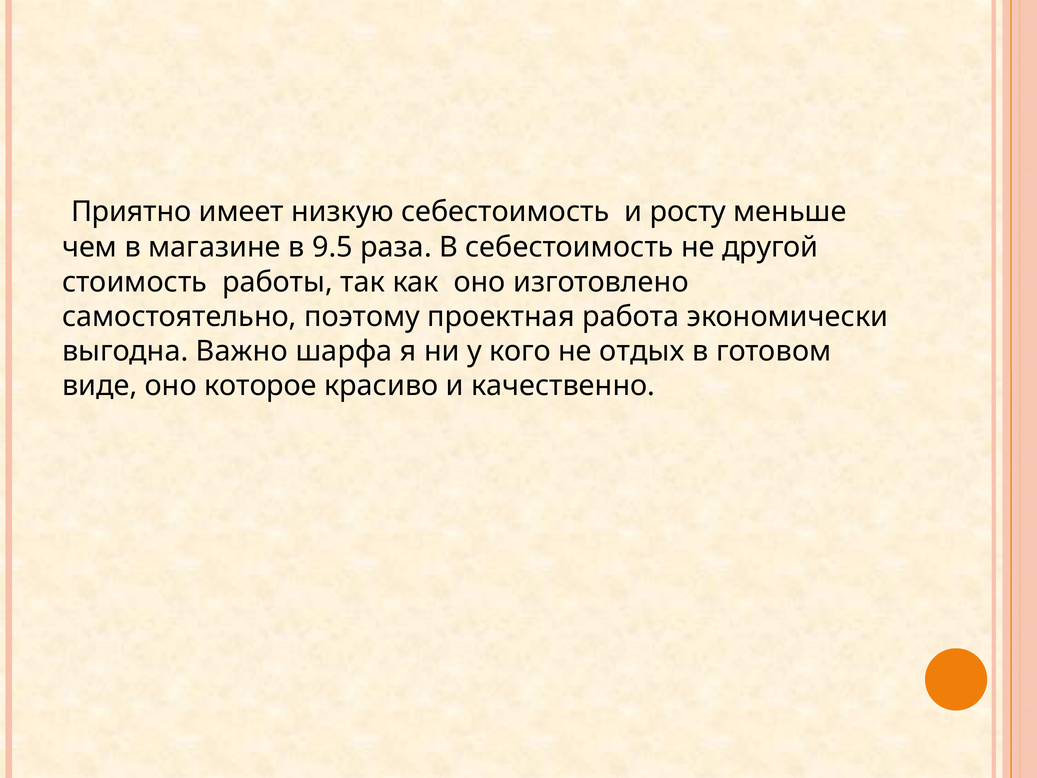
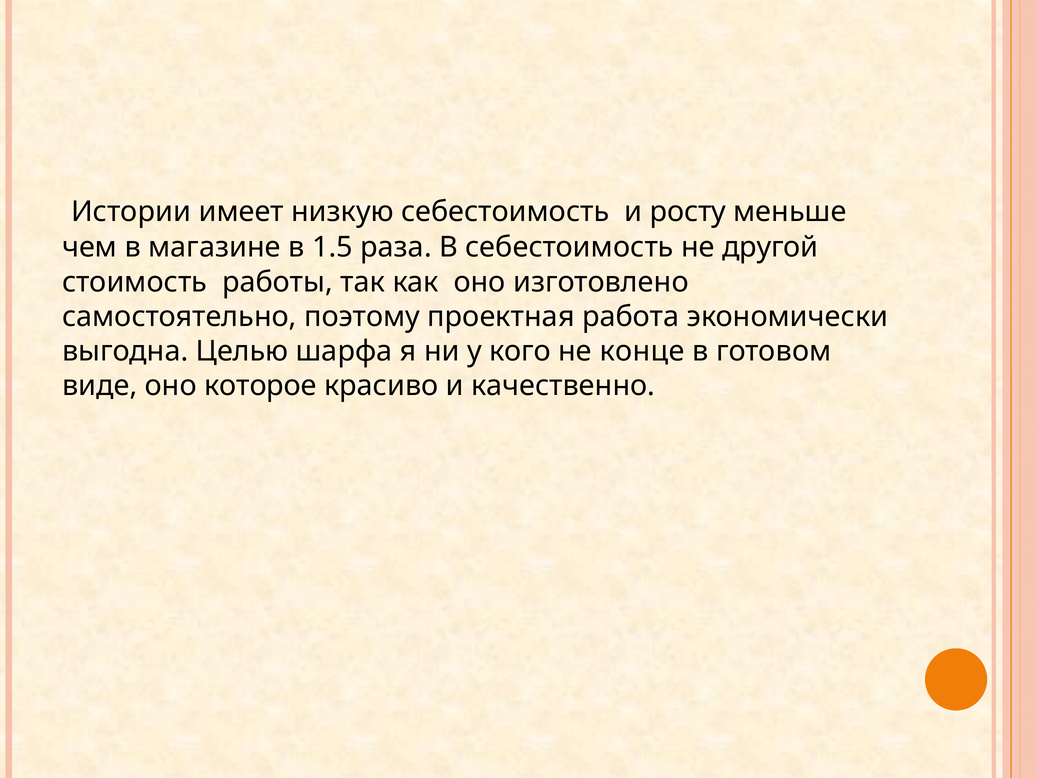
Приятно: Приятно -> Истории
9.5: 9.5 -> 1.5
Важно: Важно -> Целью
отдых: отдых -> конце
